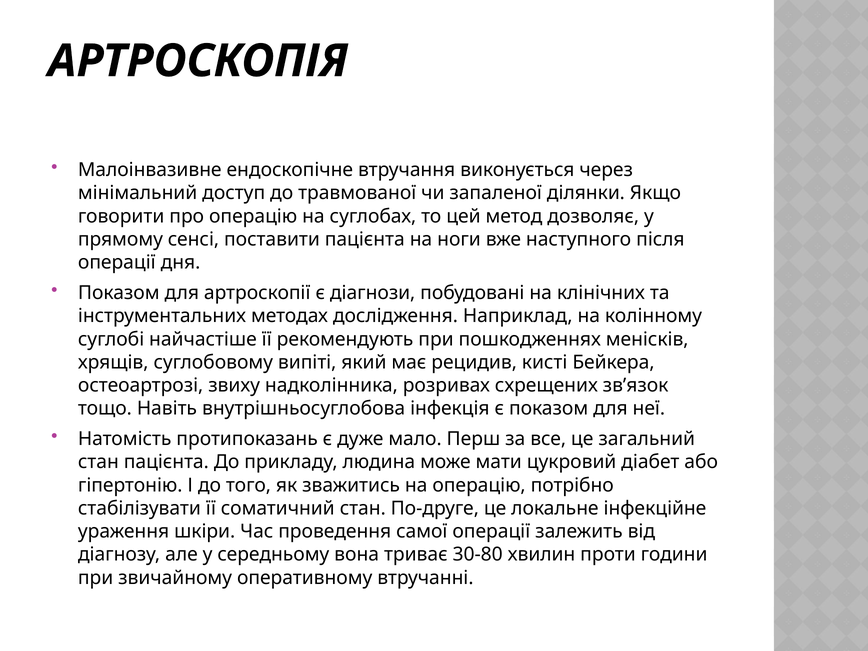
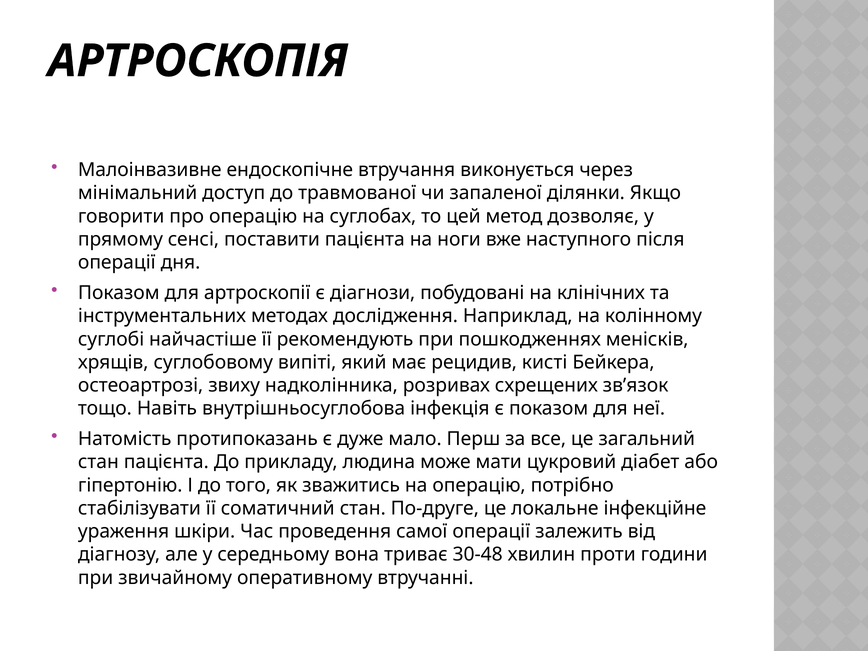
30-80: 30-80 -> 30-48
